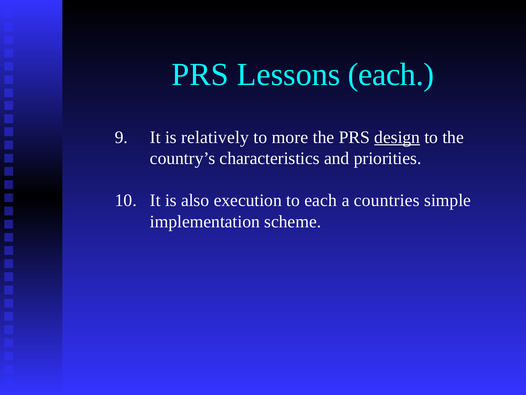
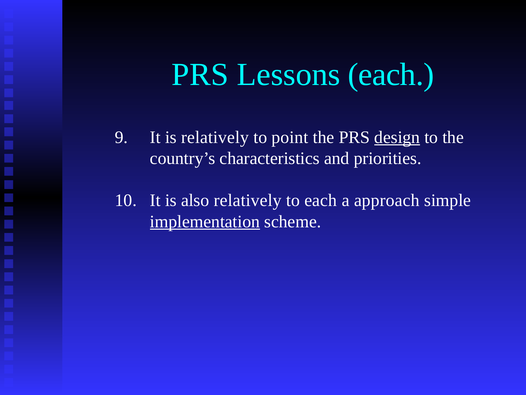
more: more -> point
also execution: execution -> relatively
countries: countries -> approach
implementation underline: none -> present
